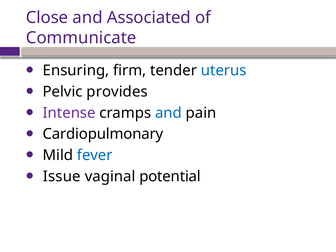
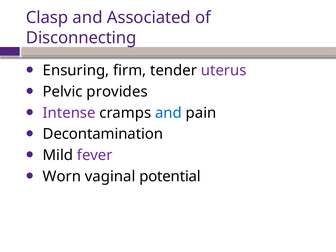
Close: Close -> Clasp
Communicate: Communicate -> Disconnecting
uterus colour: blue -> purple
Cardiopulmonary: Cardiopulmonary -> Decontamination
fever colour: blue -> purple
Issue: Issue -> Worn
